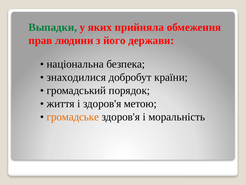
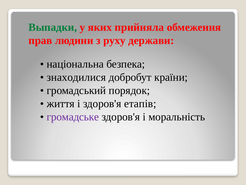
його: його -> руху
метою: метою -> етапів
громадське colour: orange -> purple
